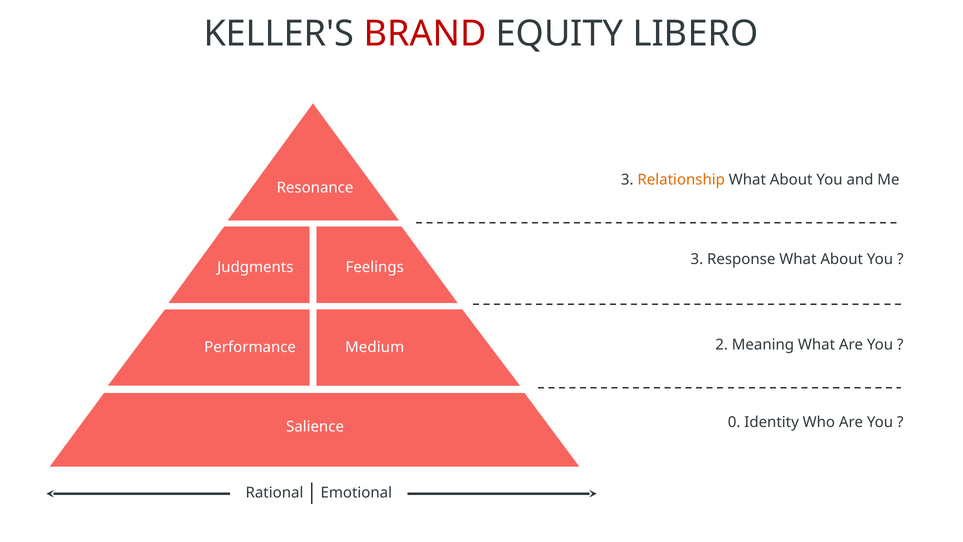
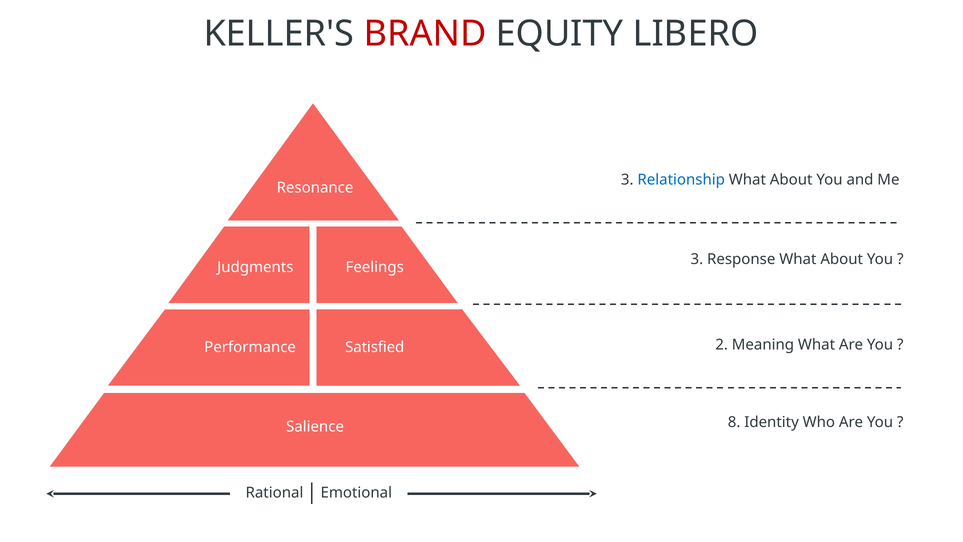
Relationship colour: orange -> blue
Medium: Medium -> Satisfied
0: 0 -> 8
